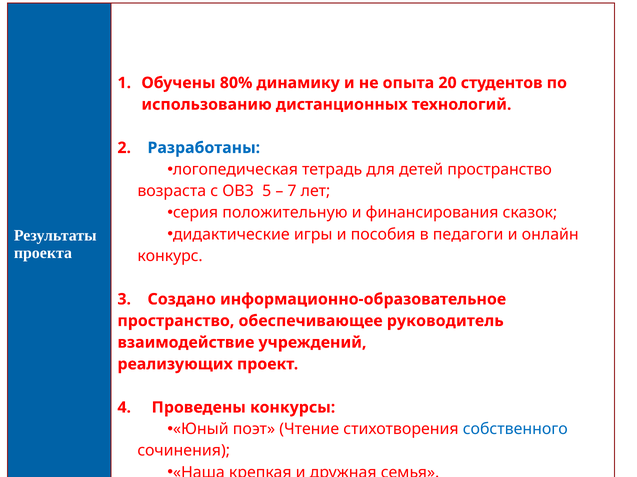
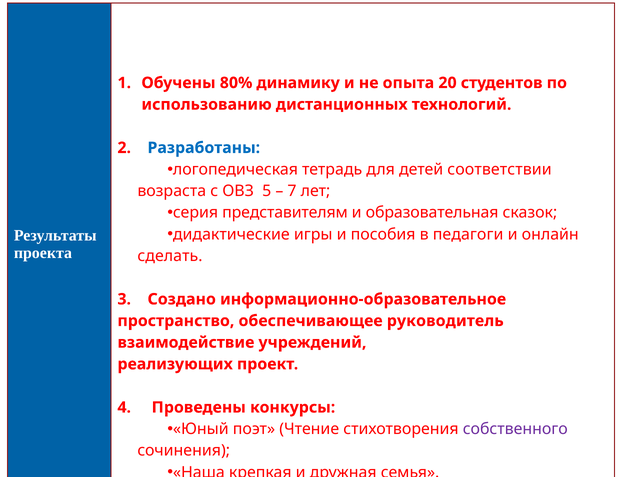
детей пространство: пространство -> соответствии
положительную: положительную -> представителям
финансирования: финансирования -> образовательная
конкурс: конкурс -> сделать
собственного colour: blue -> purple
